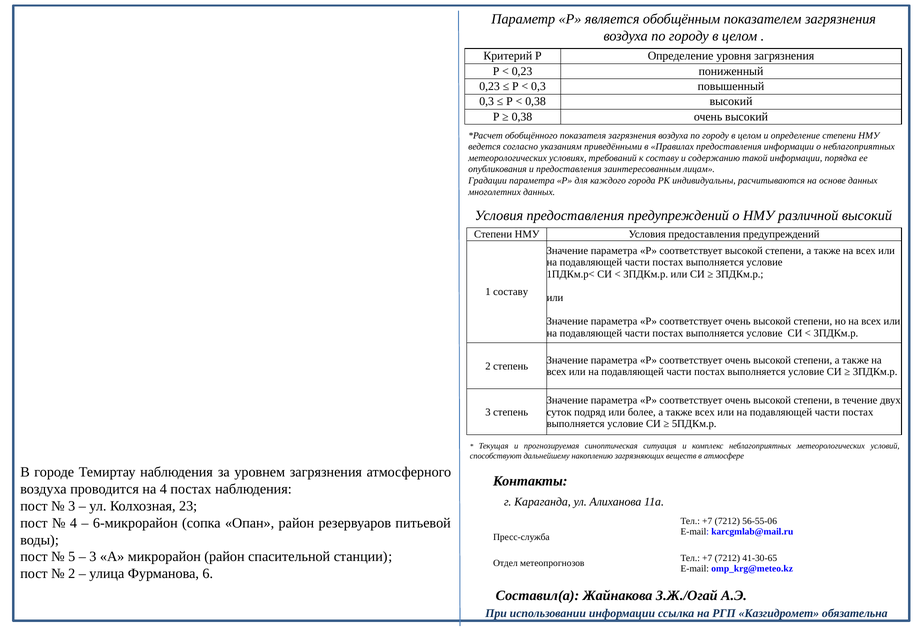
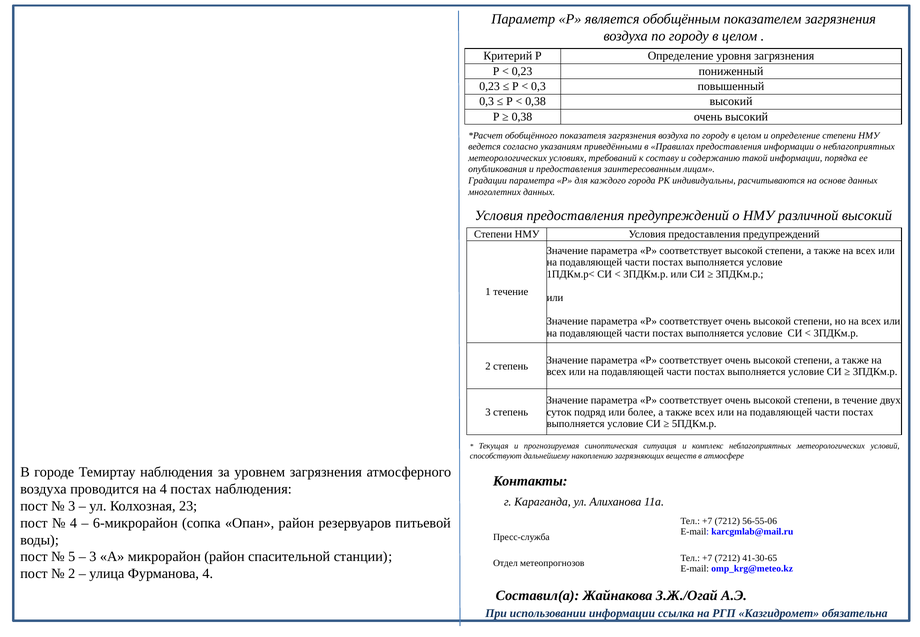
1 составу: составу -> течение
Фурманова 6: 6 -> 4
